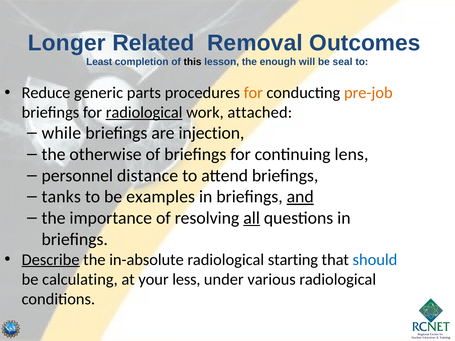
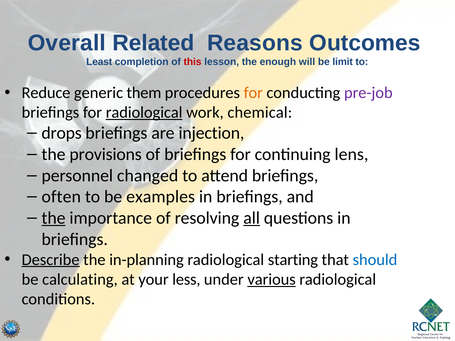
Longer: Longer -> Overall
Removal: Removal -> Reasons
this colour: black -> red
seal: seal -> limit
parts: parts -> them
pre-job colour: orange -> purple
attached: attached -> chemical
while: while -> drops
otherwise: otherwise -> provisions
distance: distance -> changed
tanks: tanks -> often
and underline: present -> none
the at (54, 218) underline: none -> present
in-absolute: in-absolute -> in-planning
various underline: none -> present
